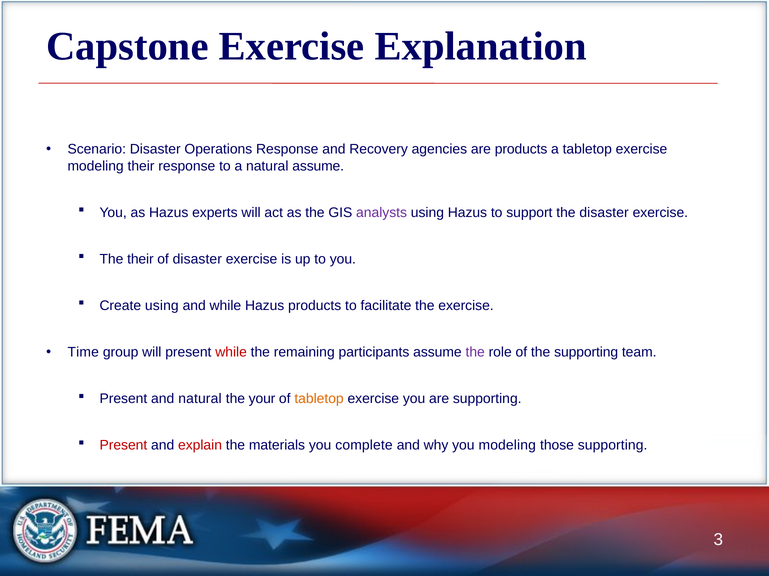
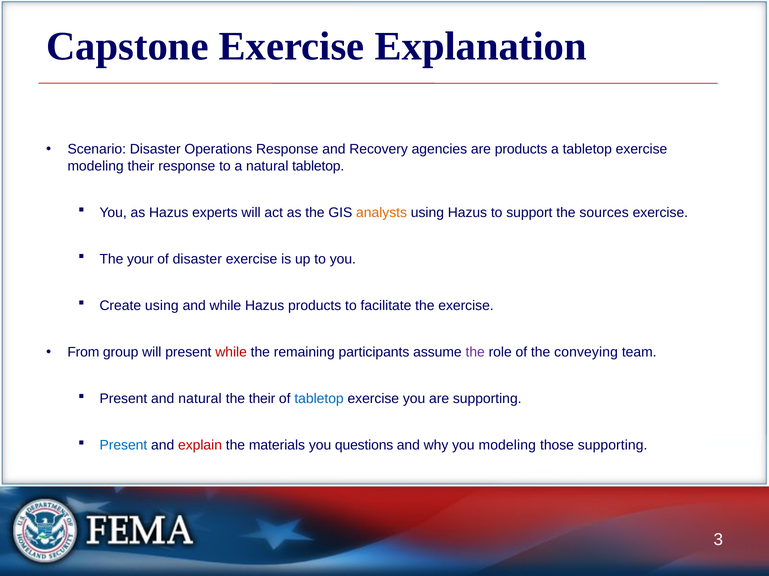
natural assume: assume -> tabletop
analysts colour: purple -> orange
the disaster: disaster -> sources
The their: their -> your
Time: Time -> From
the supporting: supporting -> conveying
the your: your -> their
tabletop at (319, 399) colour: orange -> blue
Present at (123, 446) colour: red -> blue
complete: complete -> questions
